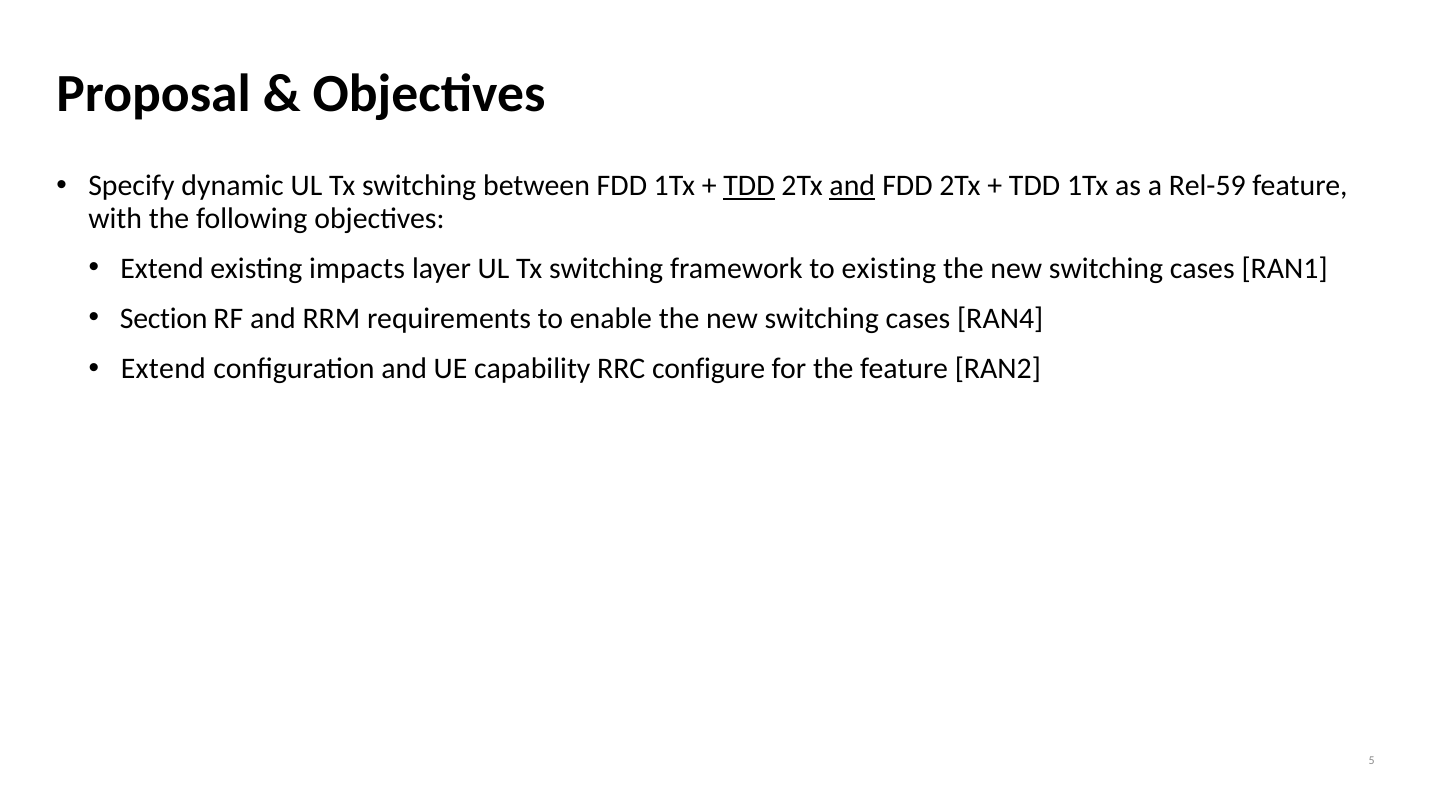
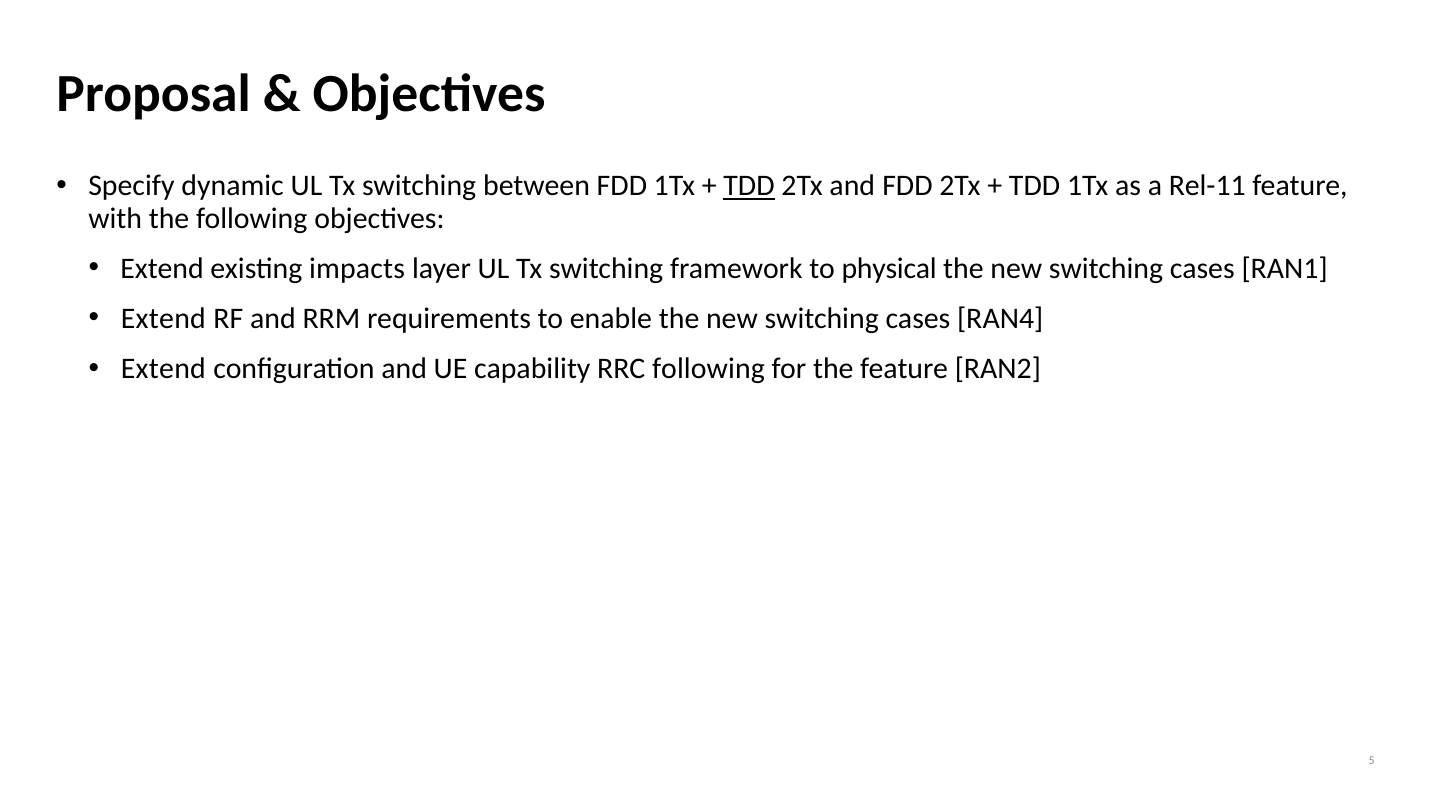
and at (852, 186) underline: present -> none
Rel-59: Rel-59 -> Rel-11
to existing: existing -> physical
Section at (164, 318): Section -> Extend
RRC configure: configure -> following
